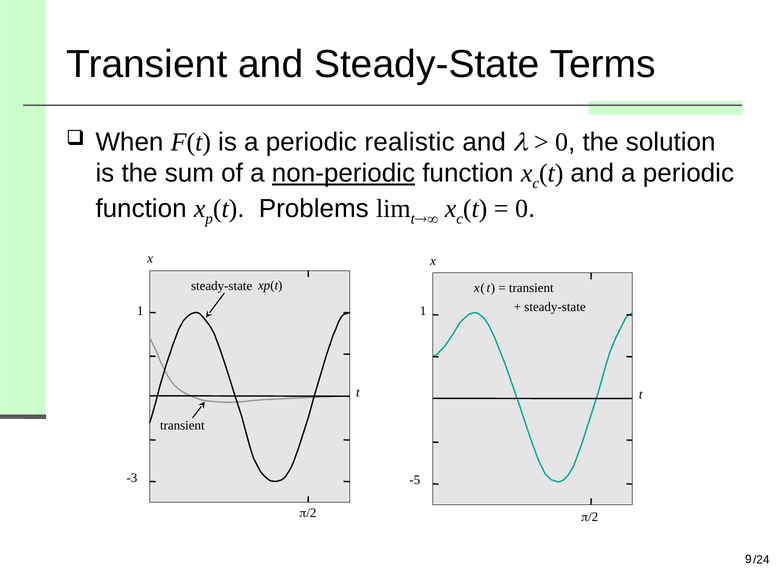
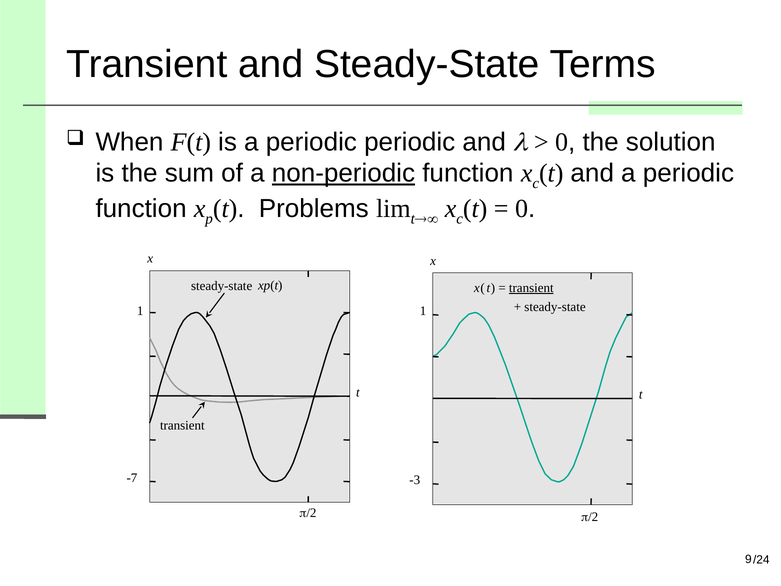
periodic realistic: realistic -> periodic
transient at (531, 288) underline: none -> present
-3: -3 -> -7
-5: -5 -> -3
